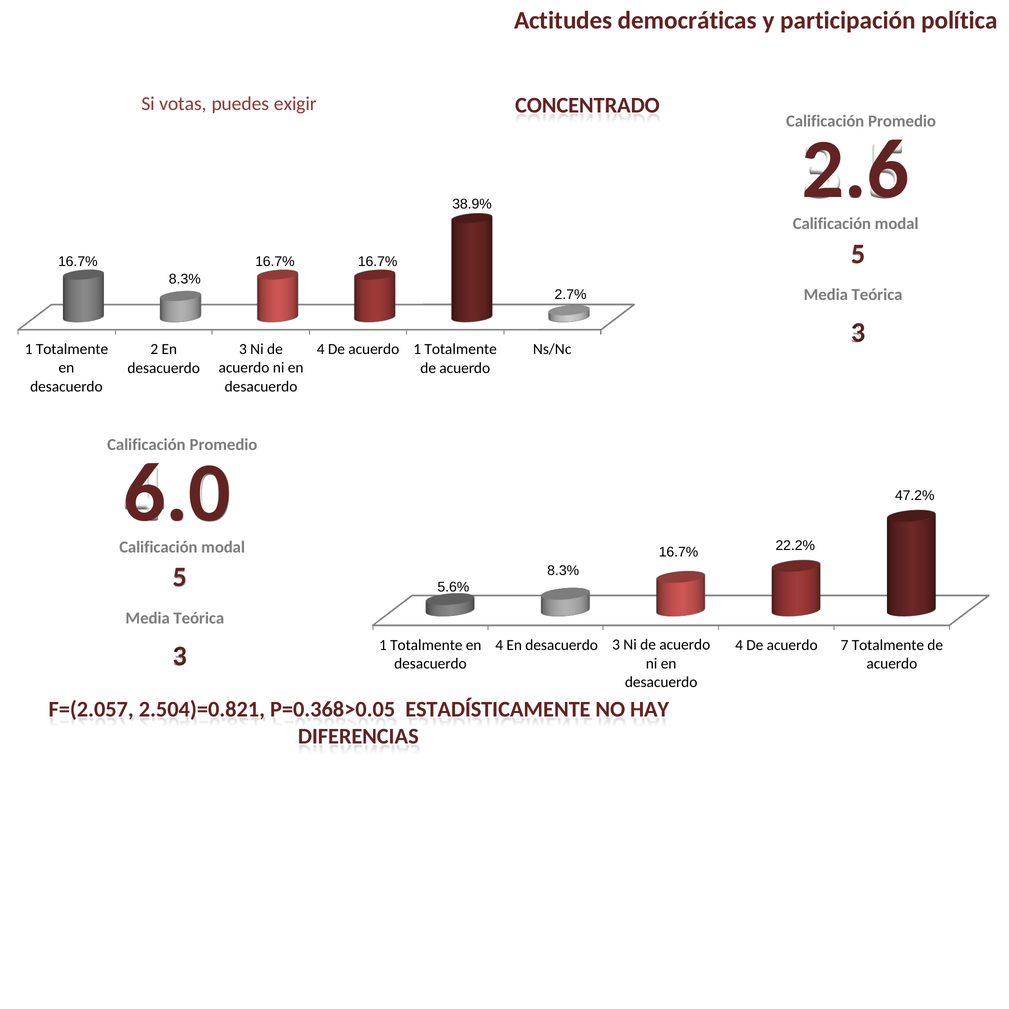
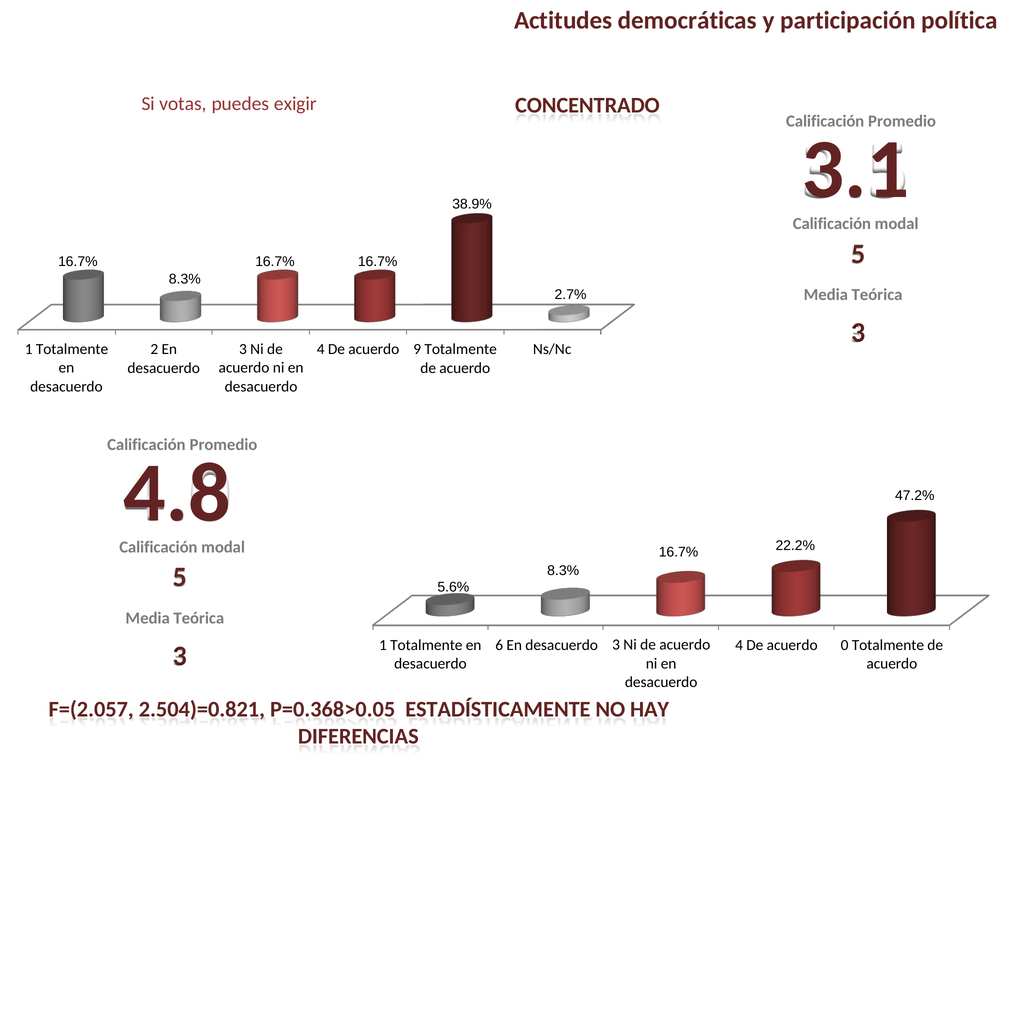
2.6: 2.6 -> 3.1
acuerdo 1: 1 -> 9
6.0: 6.0 -> 4.8
en 4: 4 -> 6
7: 7 -> 0
